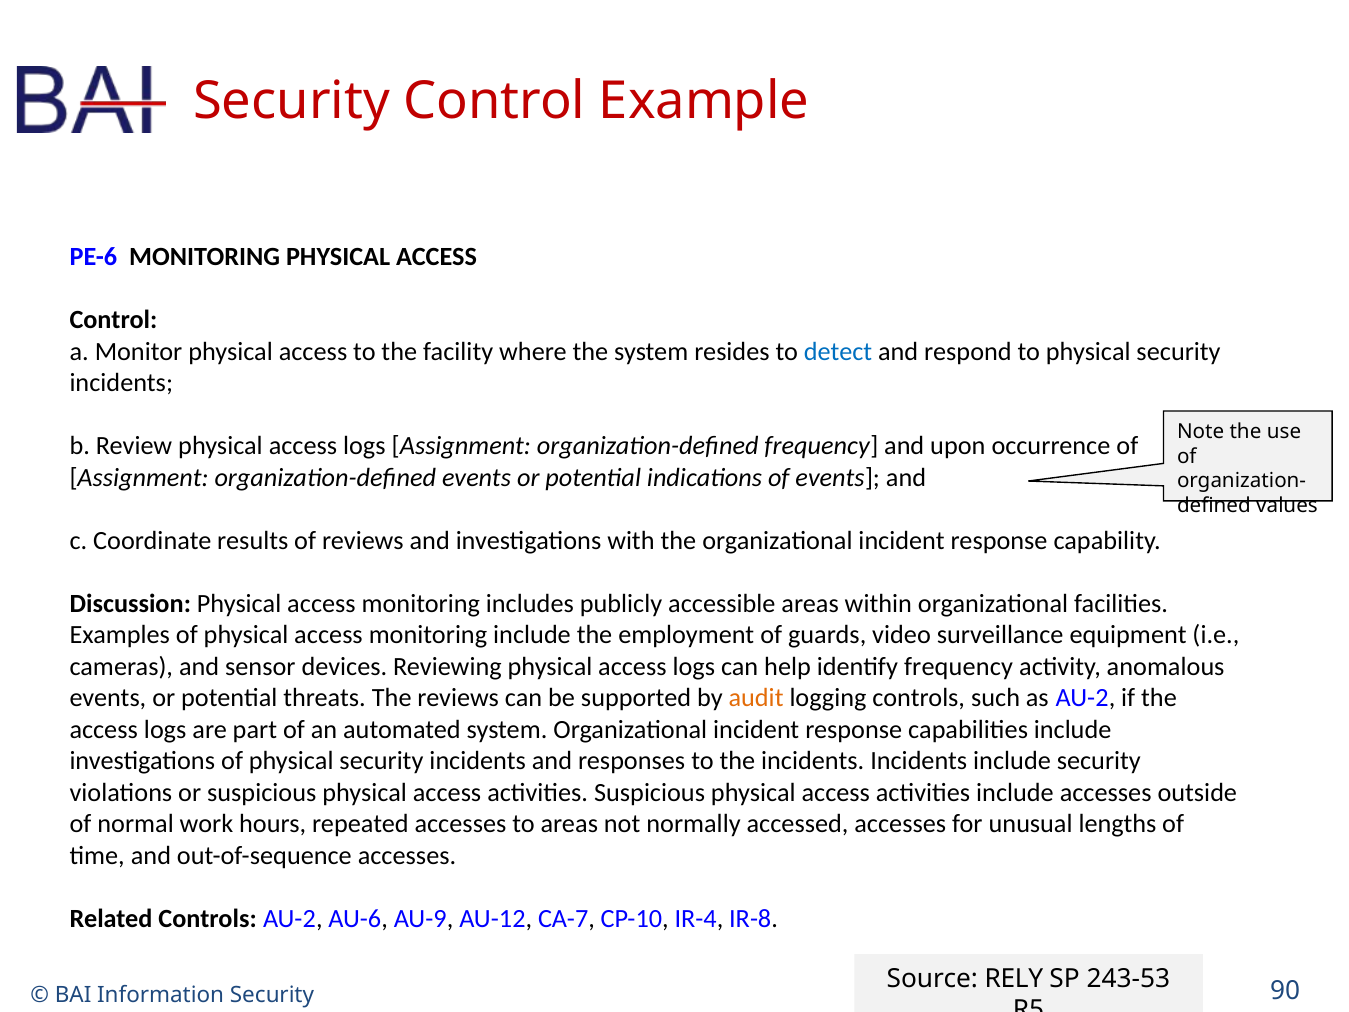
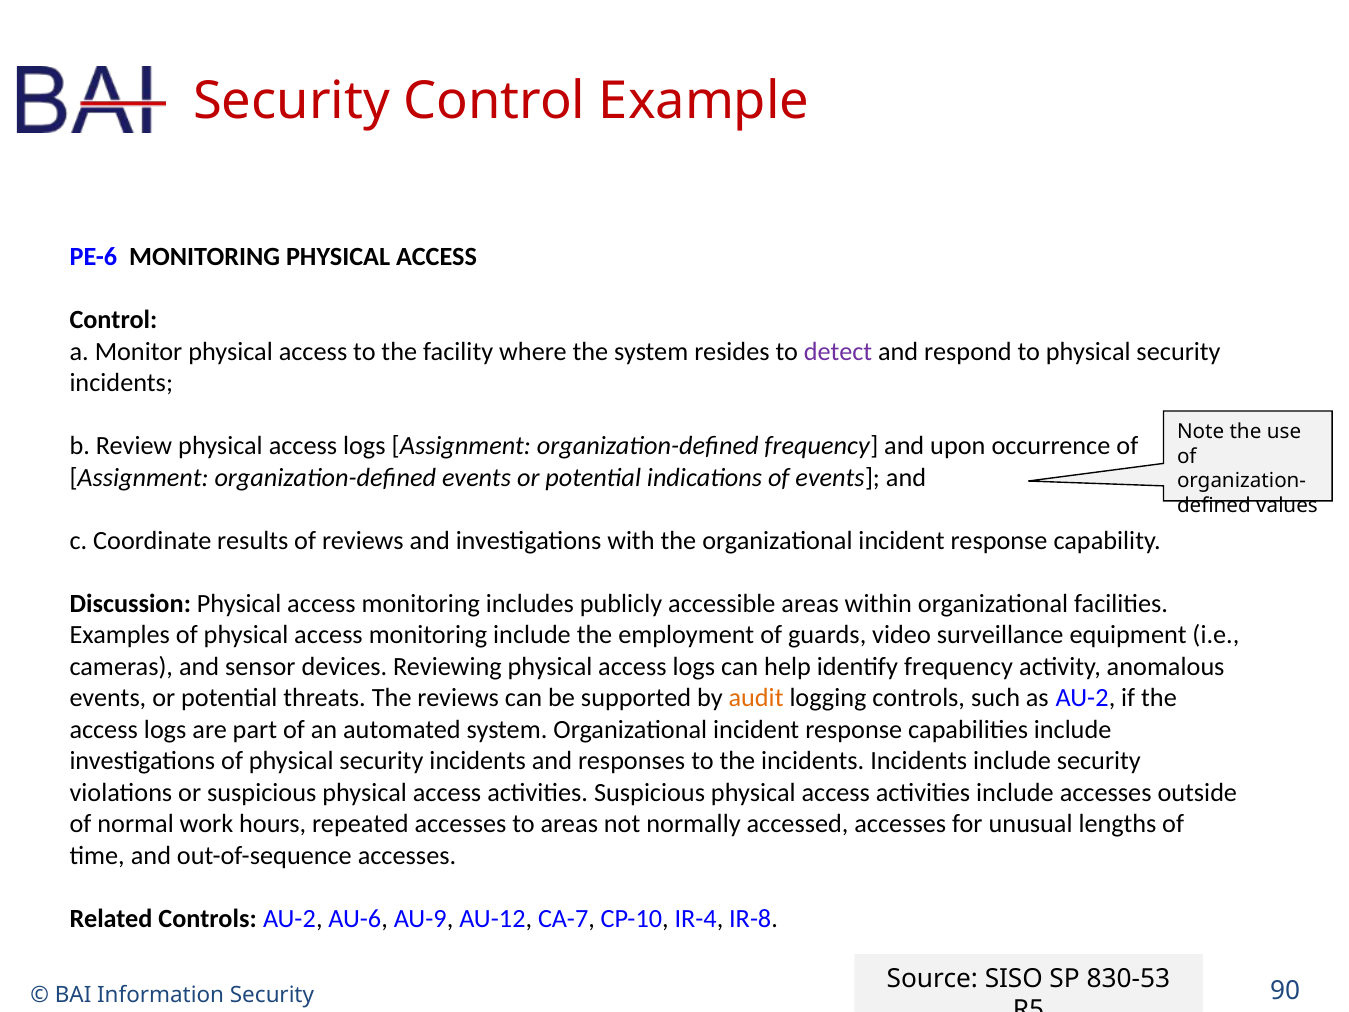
detect colour: blue -> purple
RELY: RELY -> SISO
243-53: 243-53 -> 830-53
